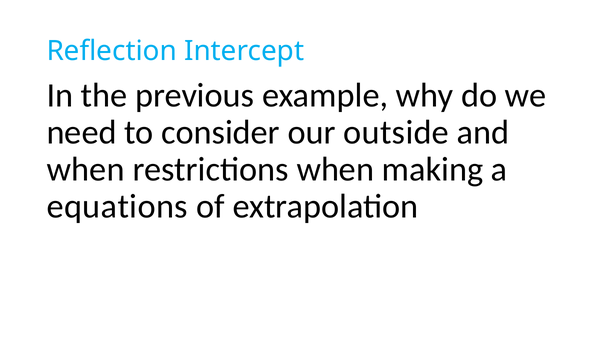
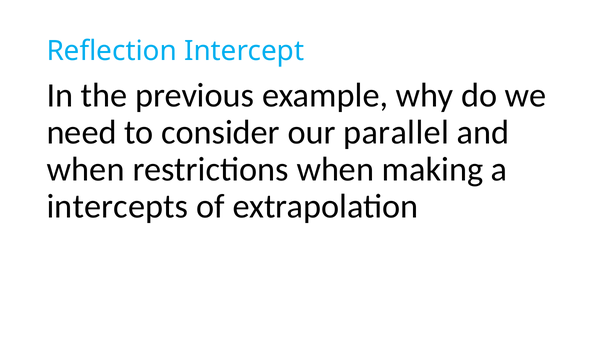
outside: outside -> parallel
equations: equations -> intercepts
